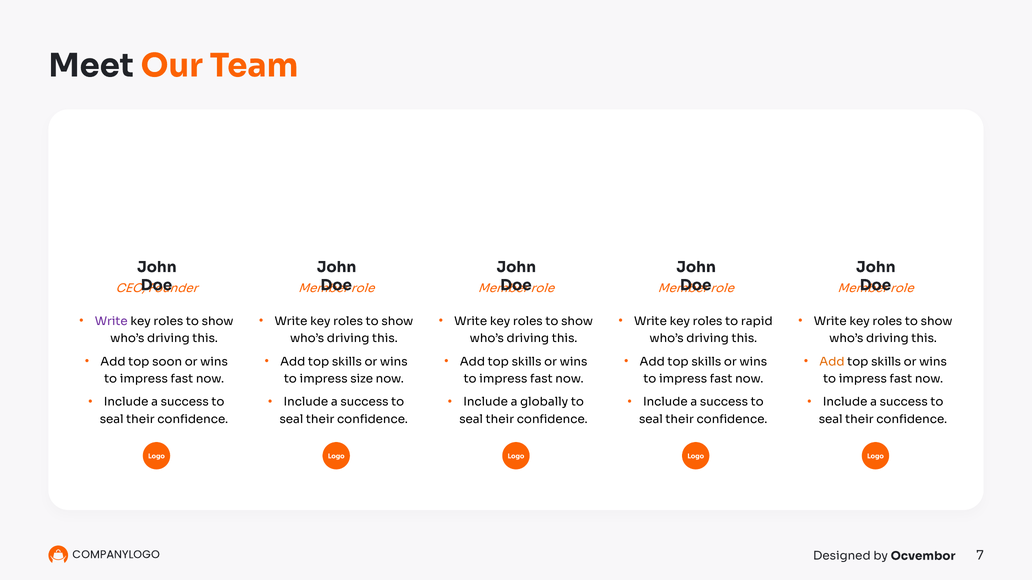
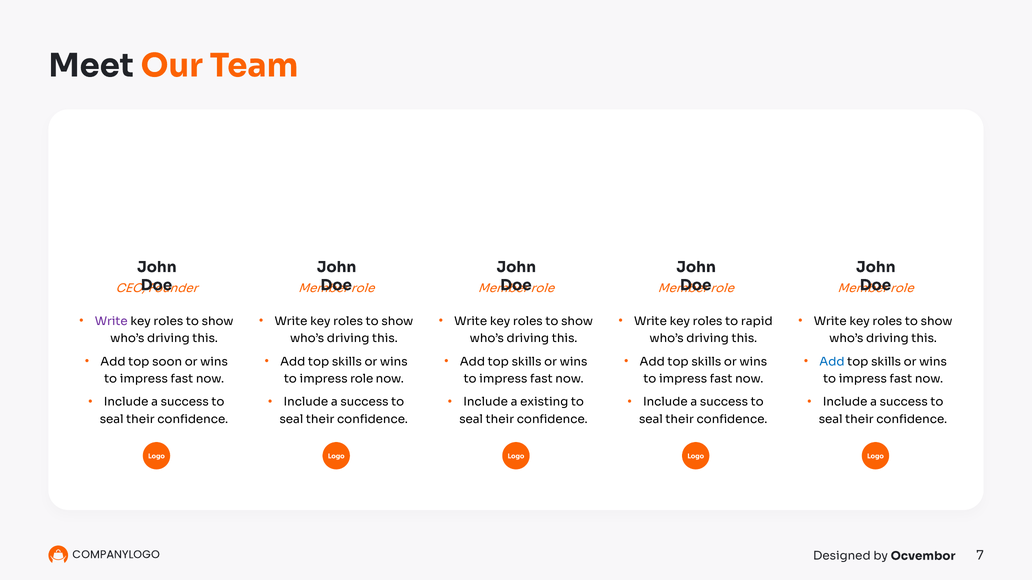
Add at (832, 362) colour: orange -> blue
impress size: size -> role
globally: globally -> existing
